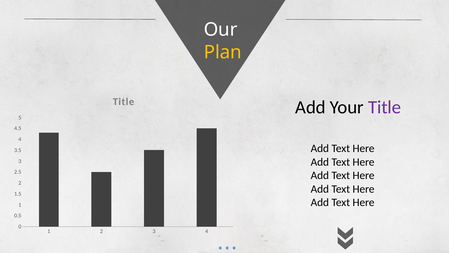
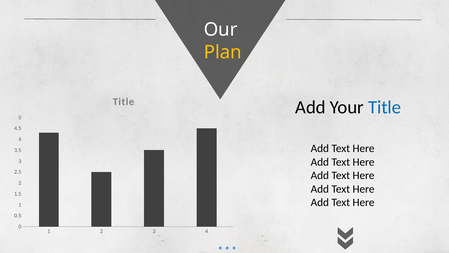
Title at (385, 107) colour: purple -> blue
